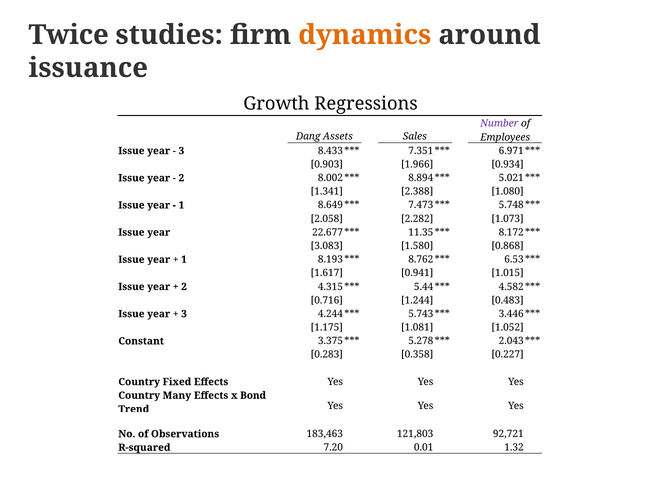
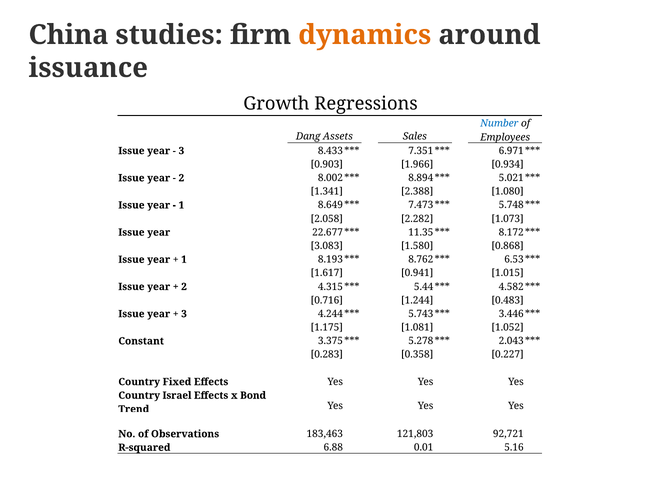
Twice: Twice -> China
Number colour: purple -> blue
Many: Many -> Israel
7.20: 7.20 -> 6.88
1.32: 1.32 -> 5.16
